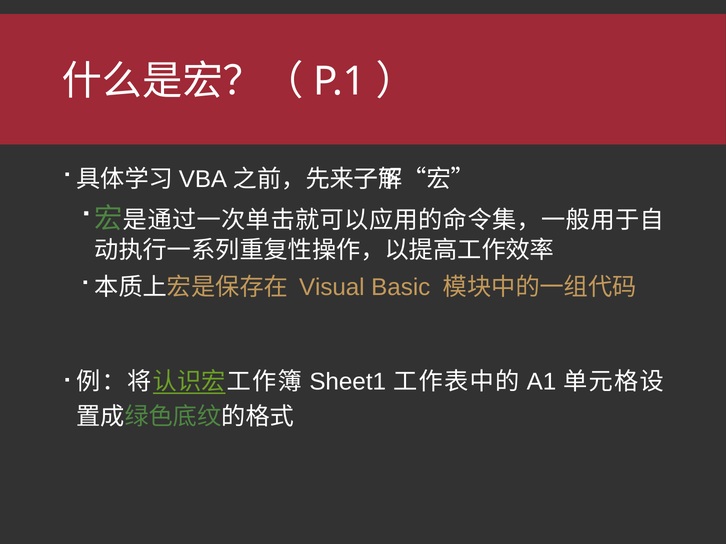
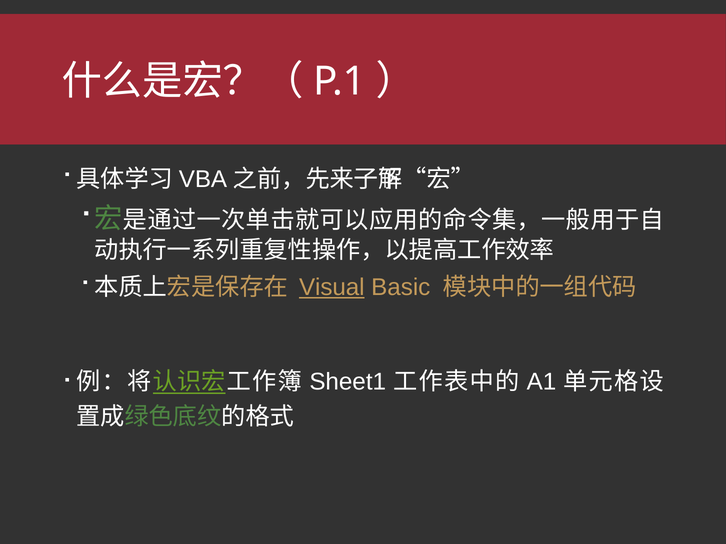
Visual underline: none -> present
